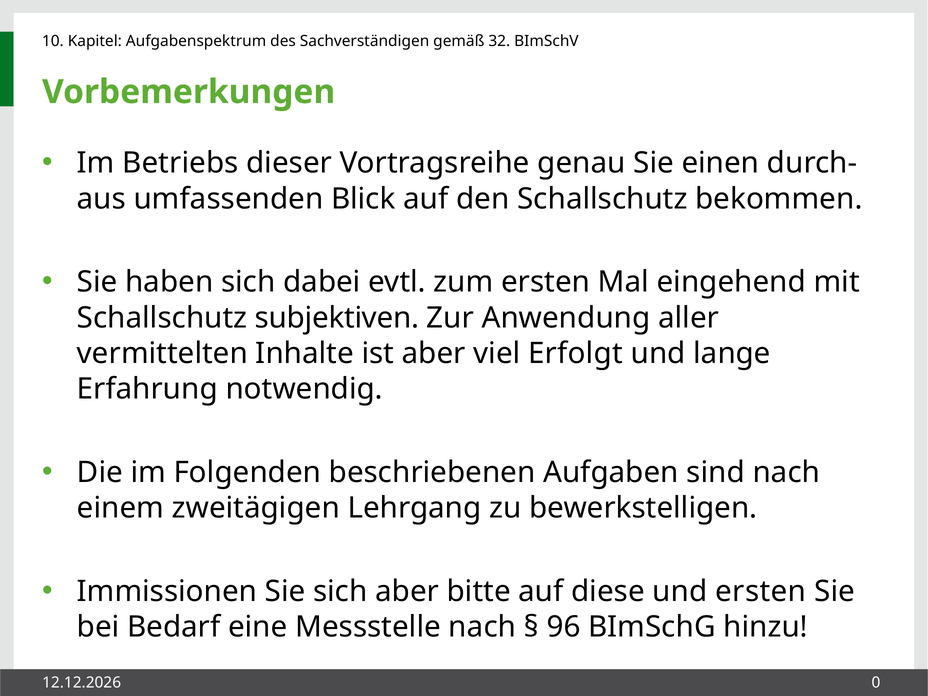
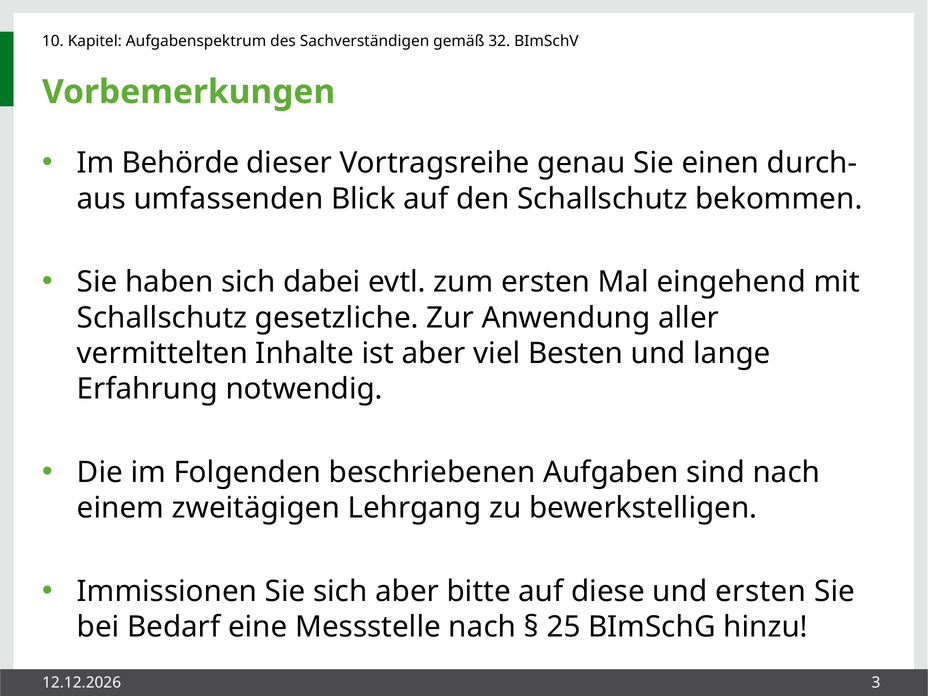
Betriebs: Betriebs -> Behörde
subjektiven: subjektiven -> gesetzliche
Erfolgt: Erfolgt -> Besten
96: 96 -> 25
0: 0 -> 3
